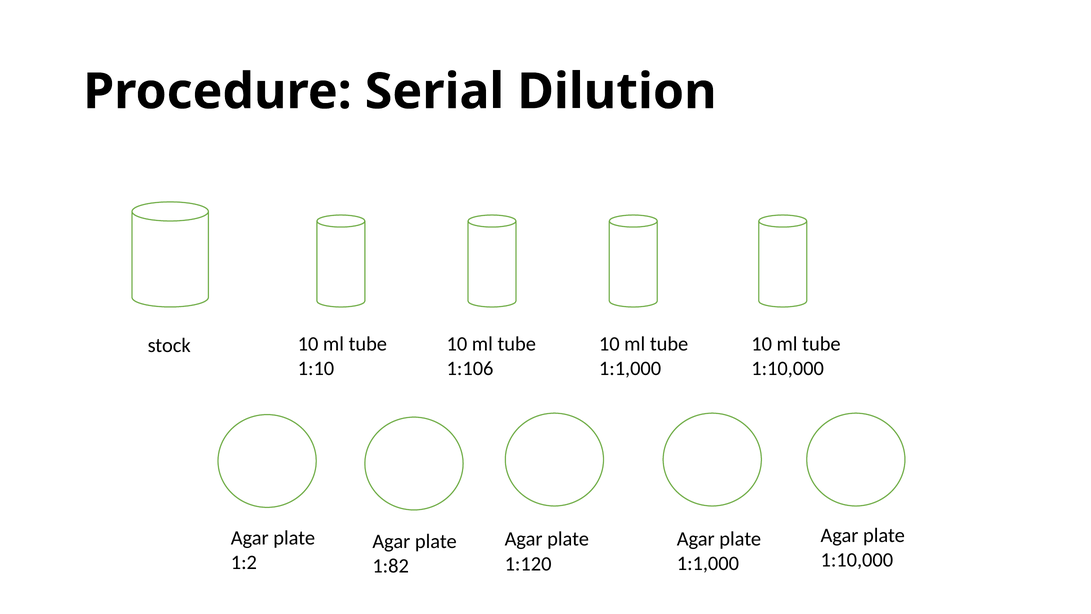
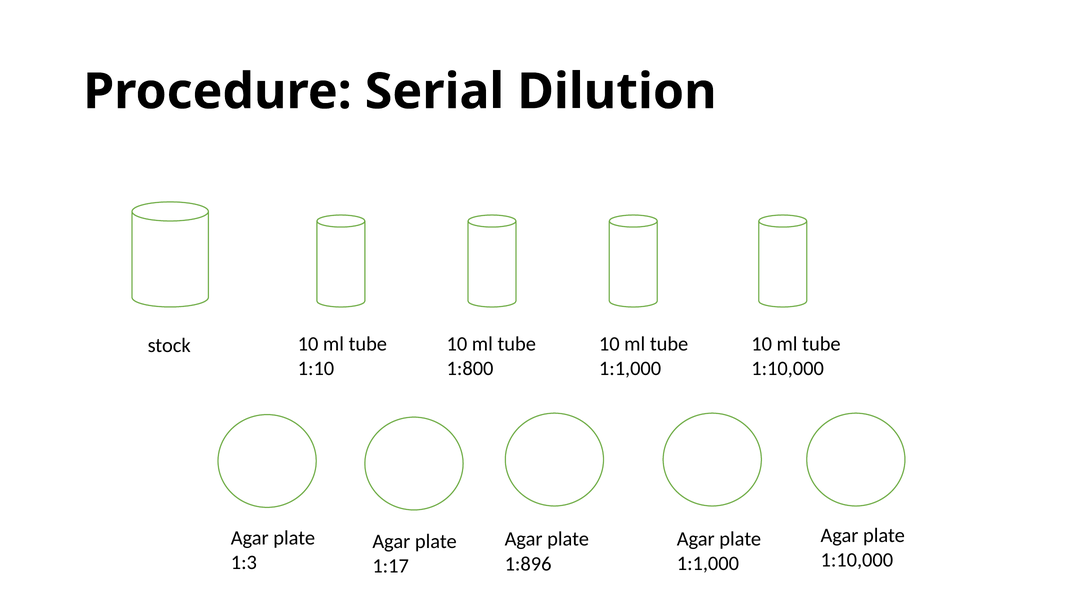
1:106: 1:106 -> 1:800
1:2: 1:2 -> 1:3
1:120: 1:120 -> 1:896
1:82: 1:82 -> 1:17
